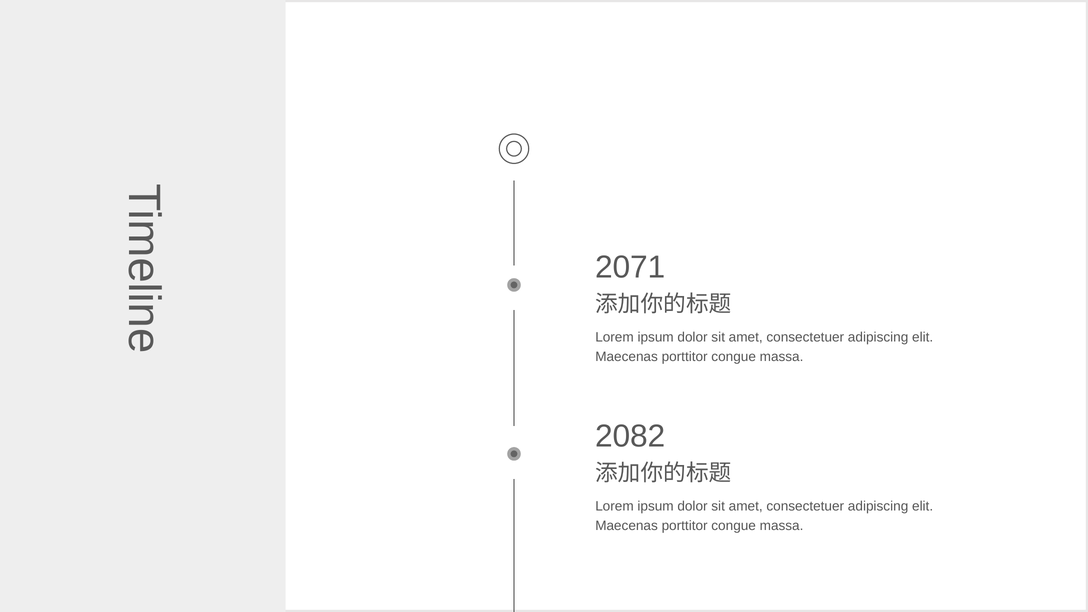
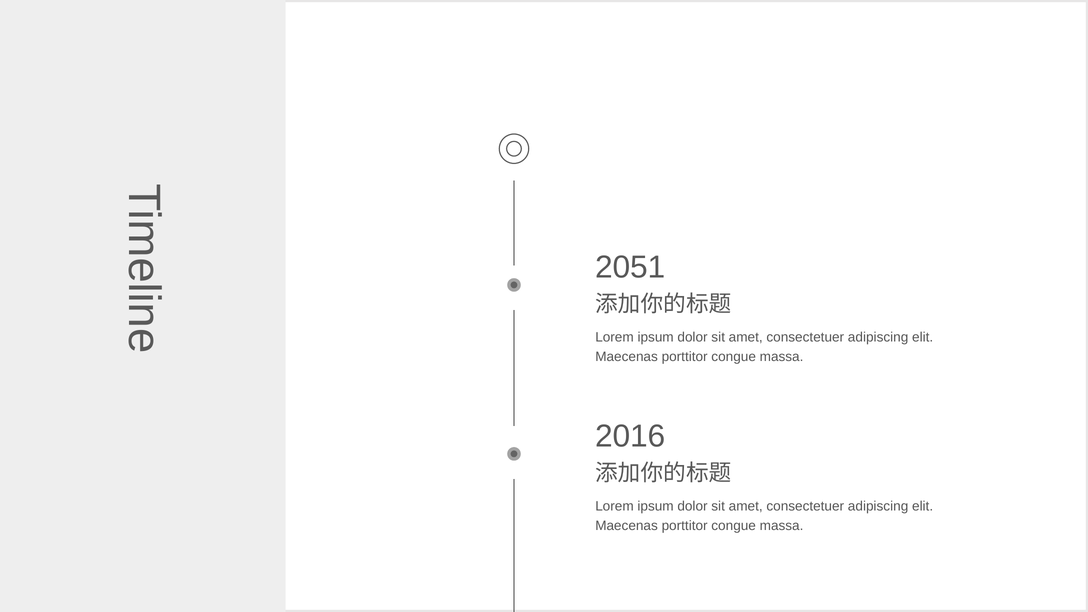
2071: 2071 -> 2051
2082: 2082 -> 2016
